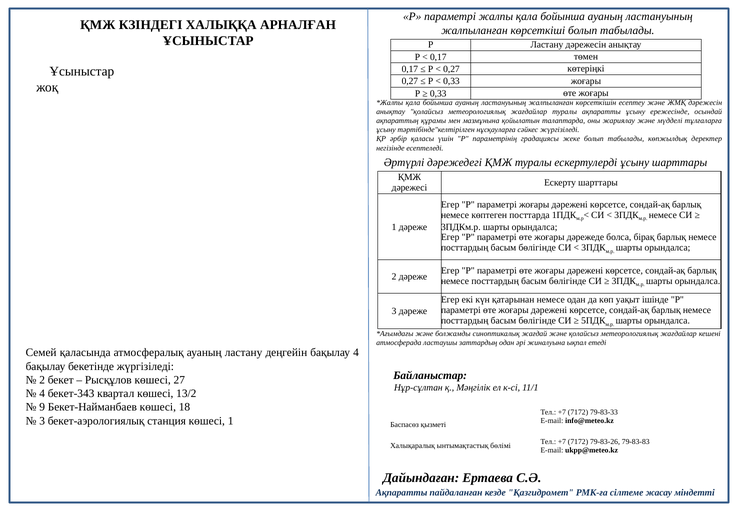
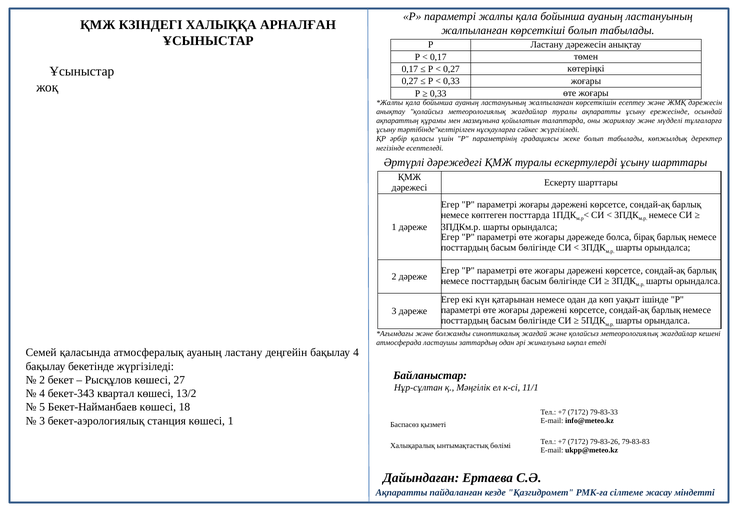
9: 9 -> 5
